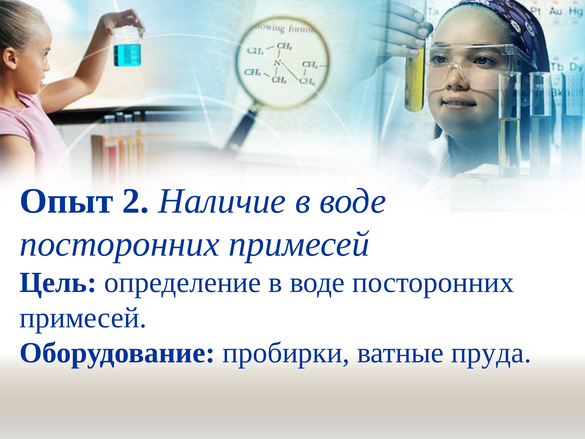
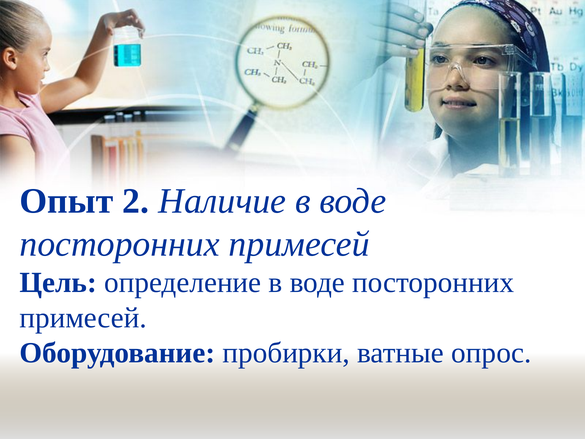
пруда: пруда -> опрос
